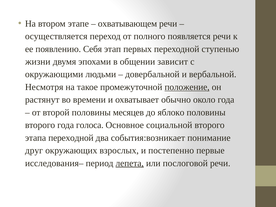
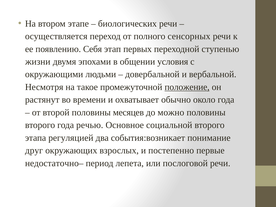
охватывающем: охватывающем -> биологических
появляется: появляется -> сенсорных
зависит: зависит -> условия
яблоко: яблоко -> можно
голоса: голоса -> речью
этапа переходной: переходной -> регуляцией
исследования–: исследования– -> недостаточно–
лепета underline: present -> none
